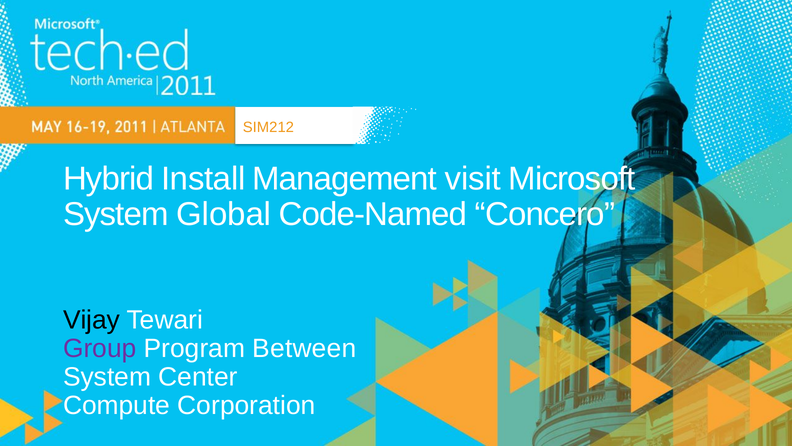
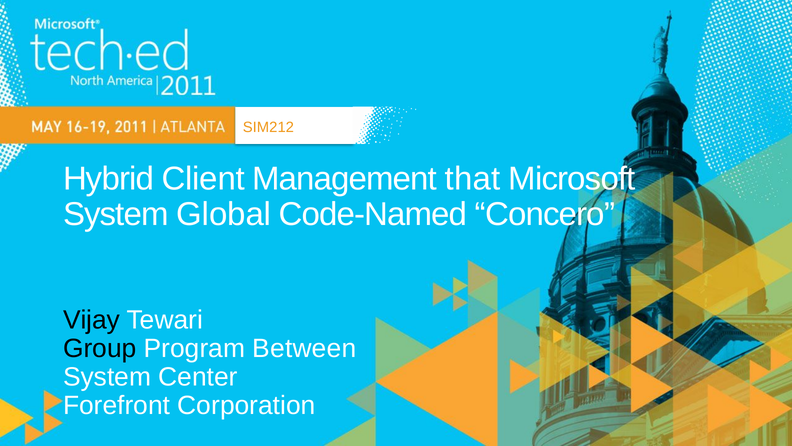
Install: Install -> Client
visit: visit -> that
Group colour: purple -> black
Compute: Compute -> Forefront
